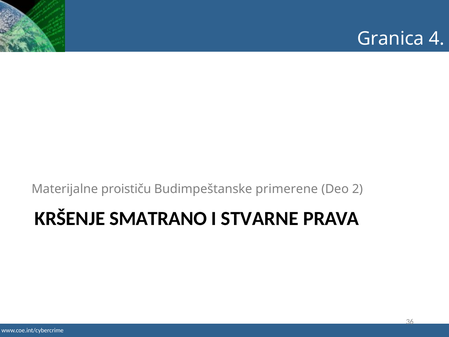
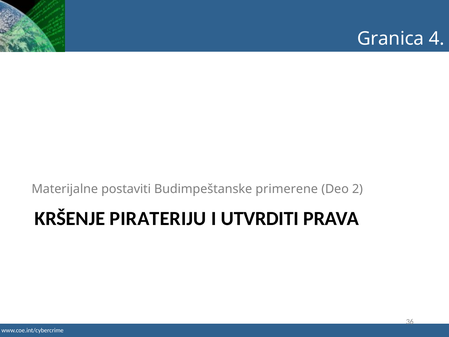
proističu: proističu -> postaviti
SMATRANO: SMATRANO -> PIRATERIJU
STVARNE: STVARNE -> UTVRDITI
